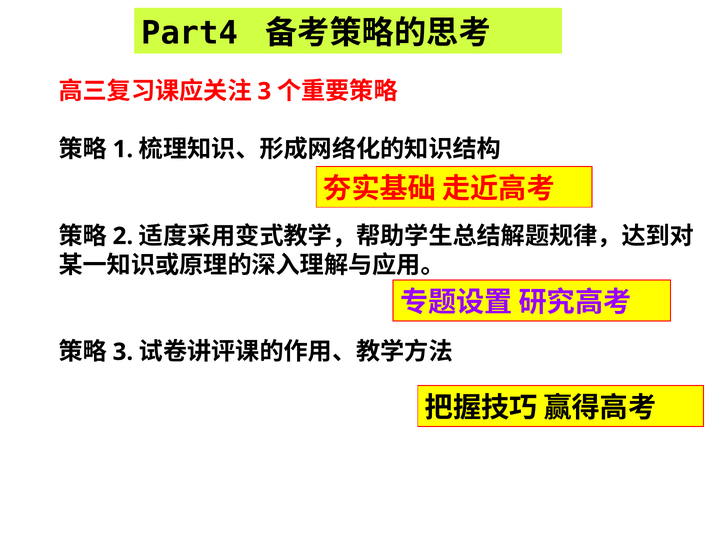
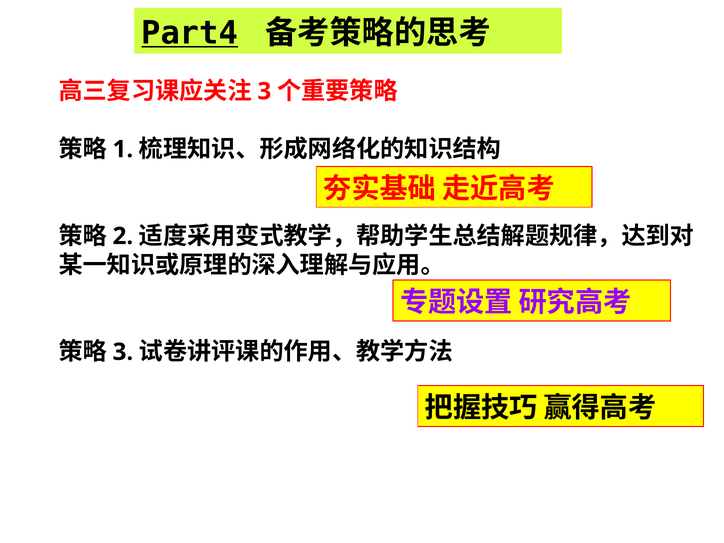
Part4 underline: none -> present
